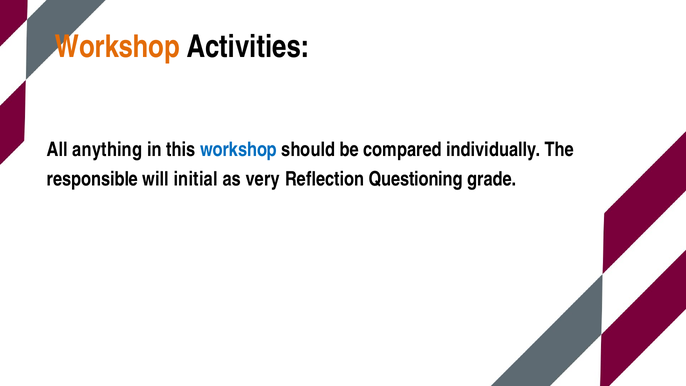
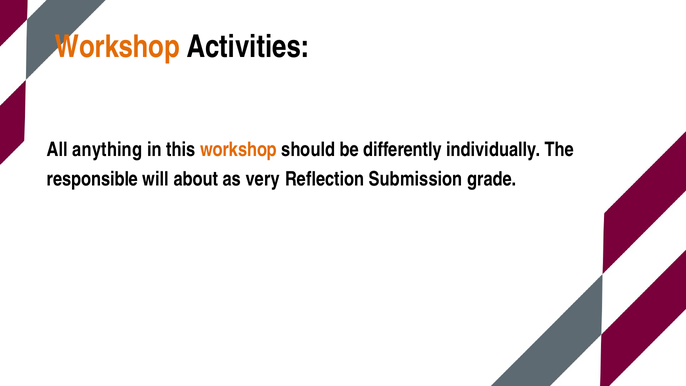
workshop at (238, 150) colour: blue -> orange
compared: compared -> differently
initial: initial -> about
Questioning: Questioning -> Submission
